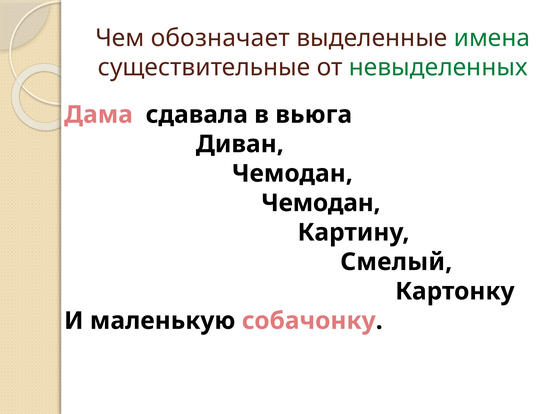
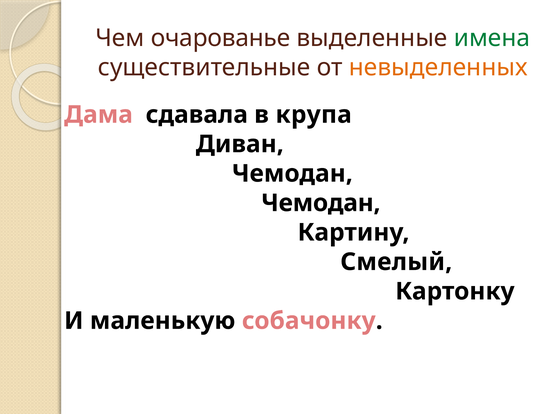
обозначает: обозначает -> очарованье
невыделенных colour: green -> orange
вьюга: вьюга -> крупа
